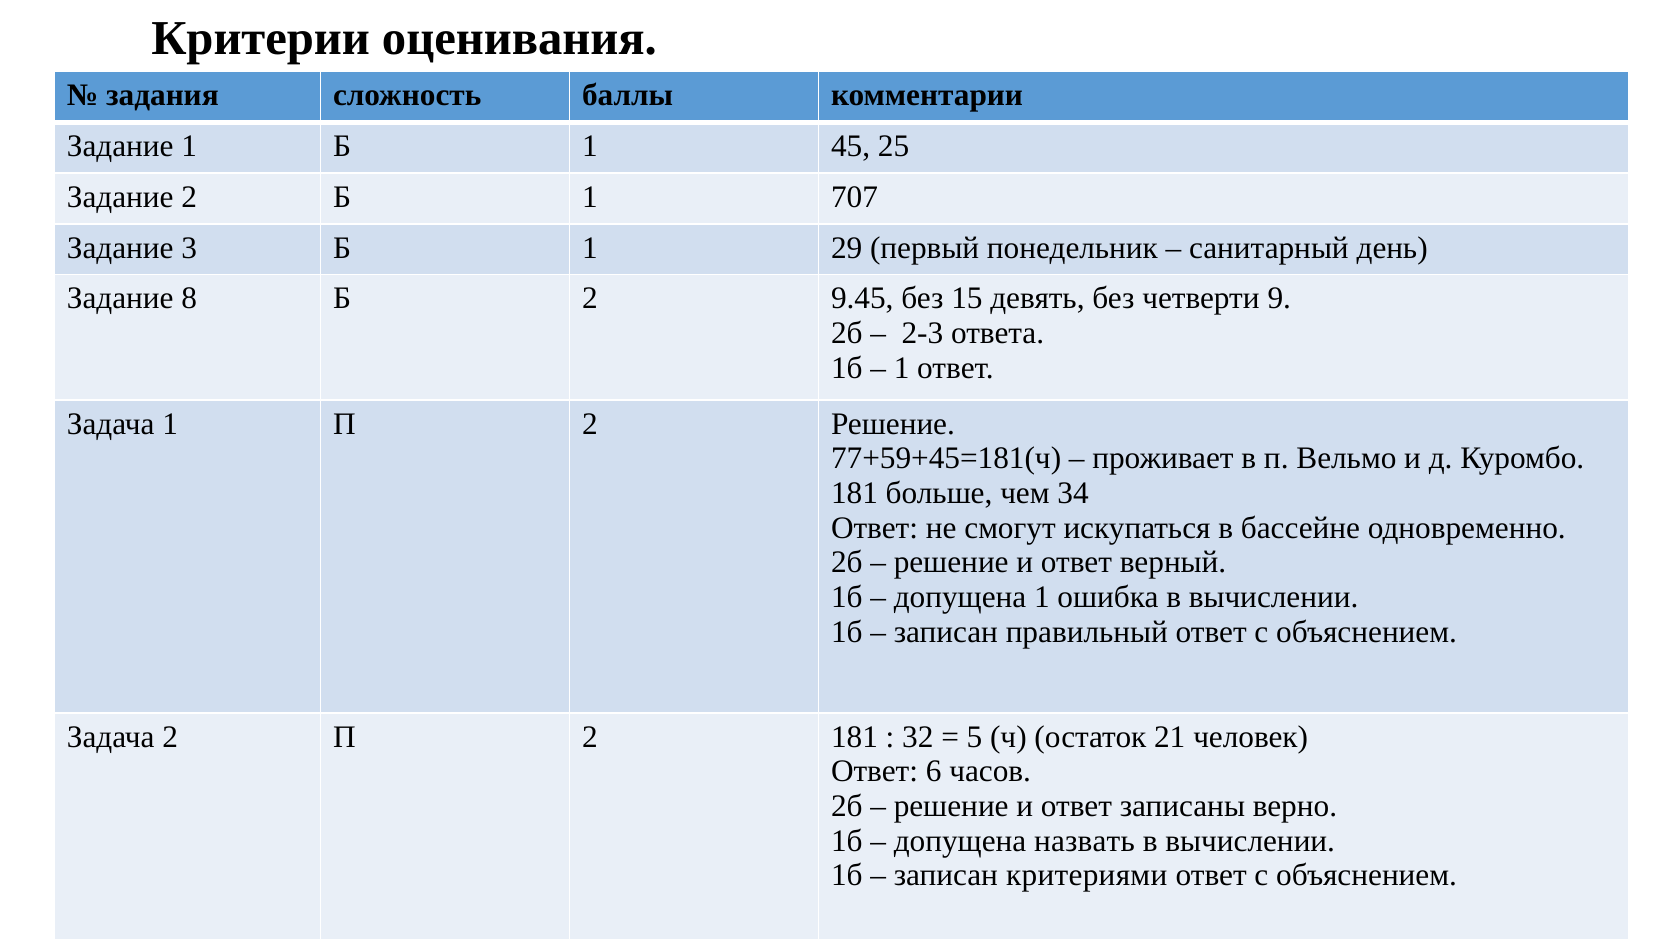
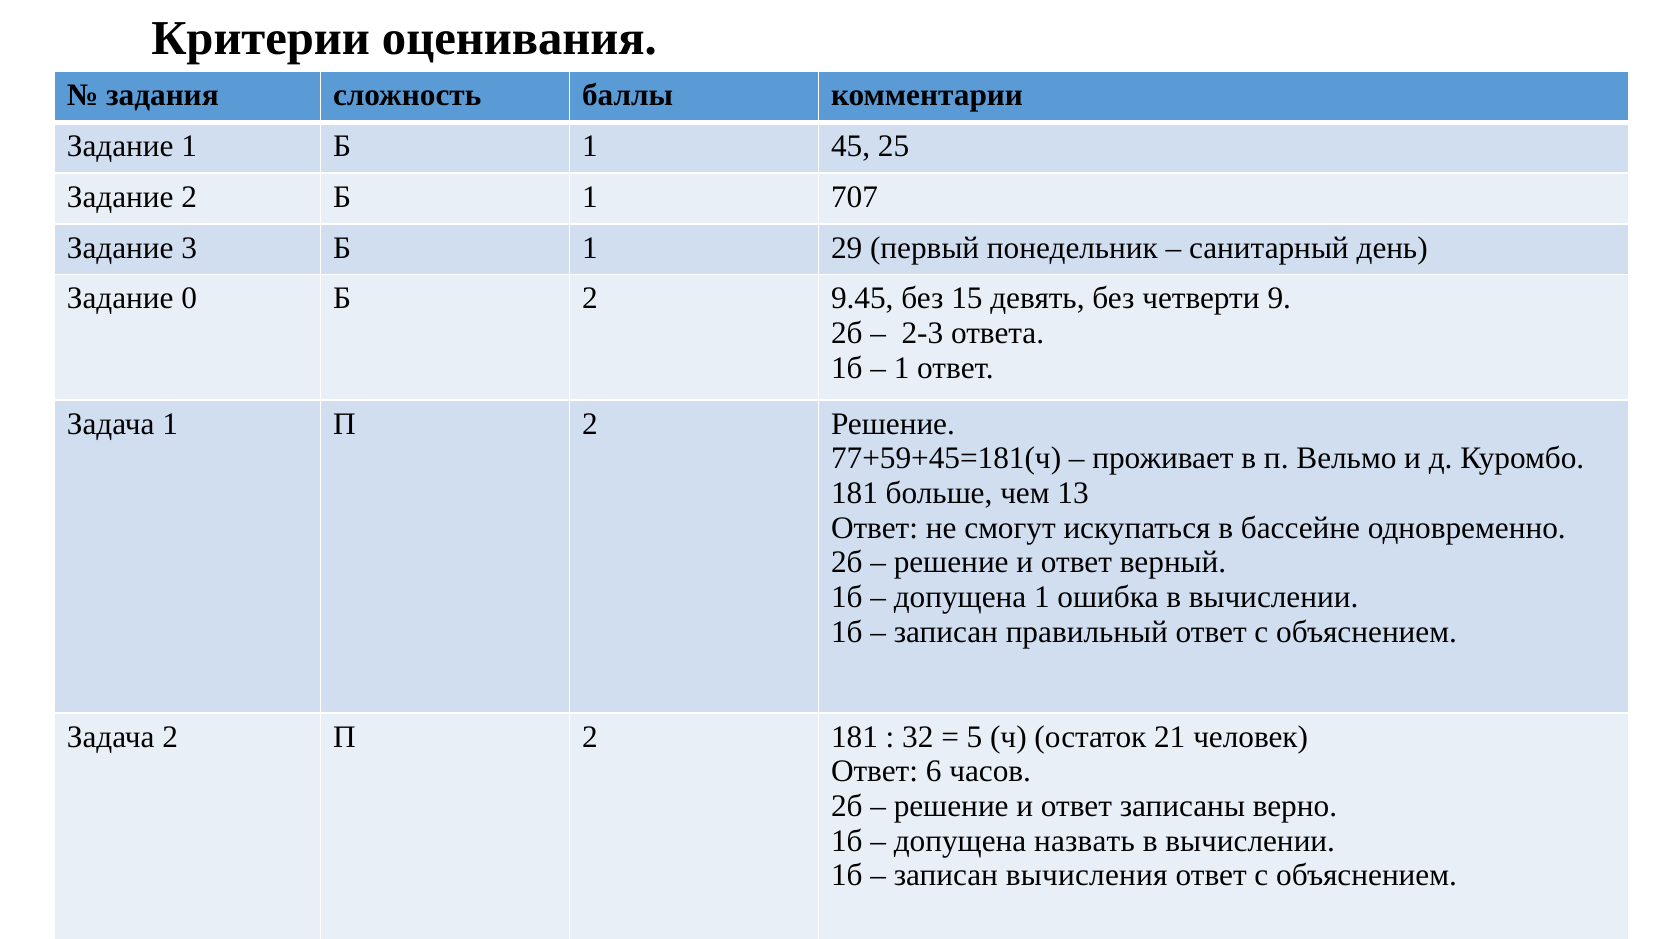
8: 8 -> 0
34: 34 -> 13
критериями: критериями -> вычисления
